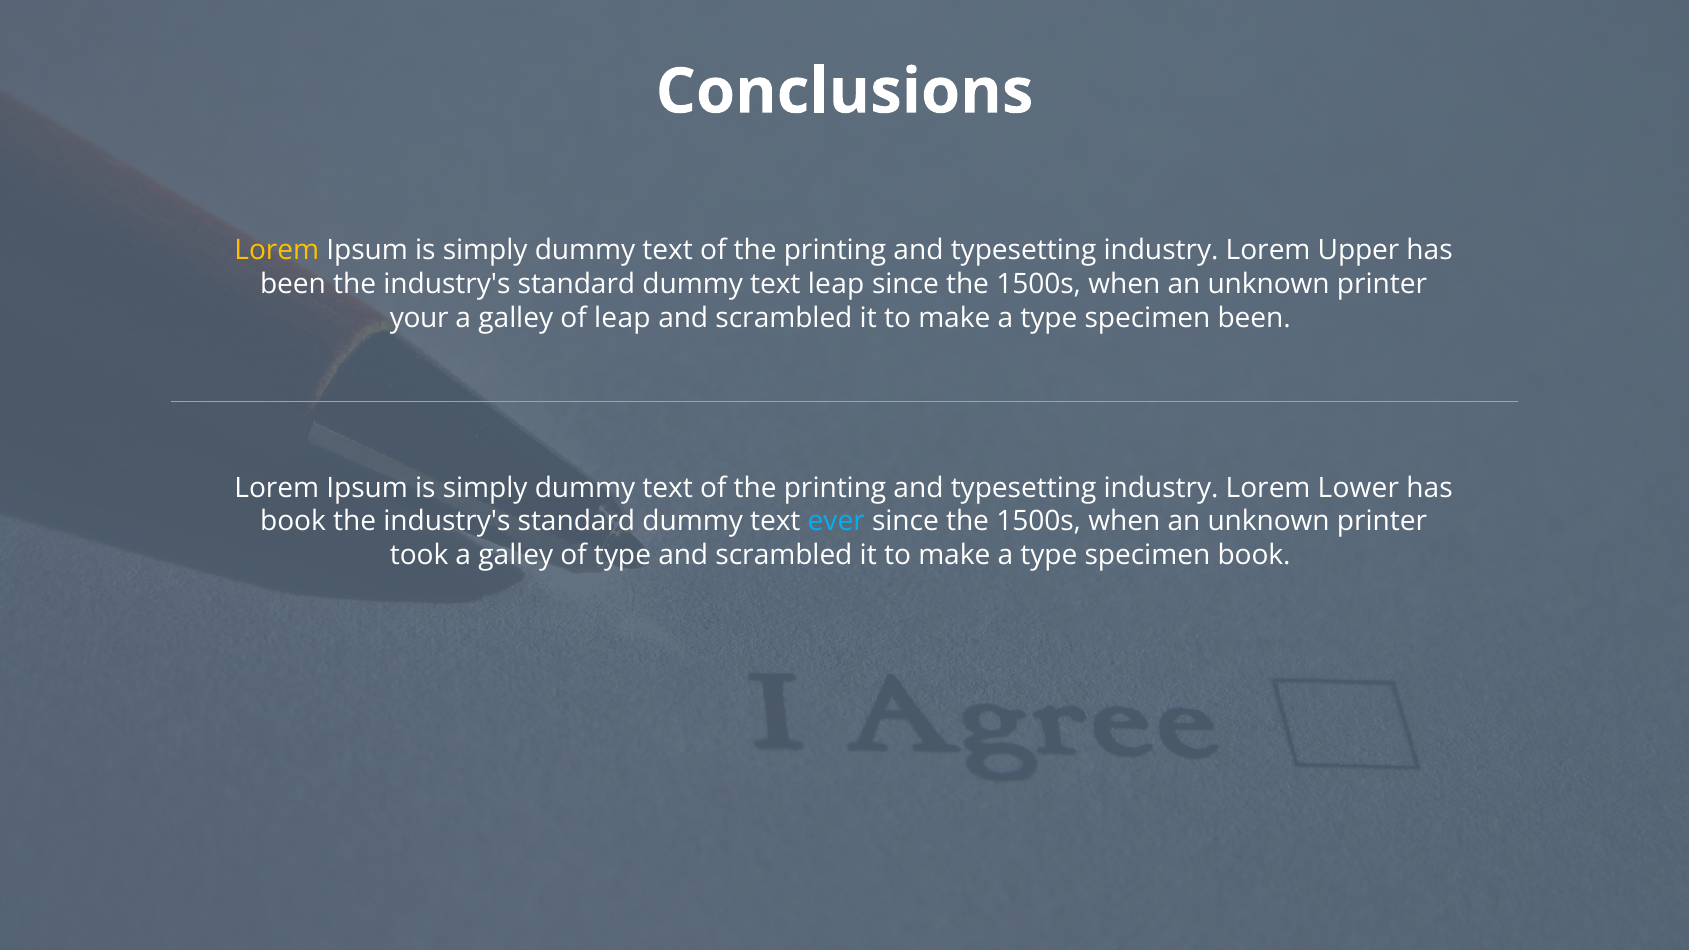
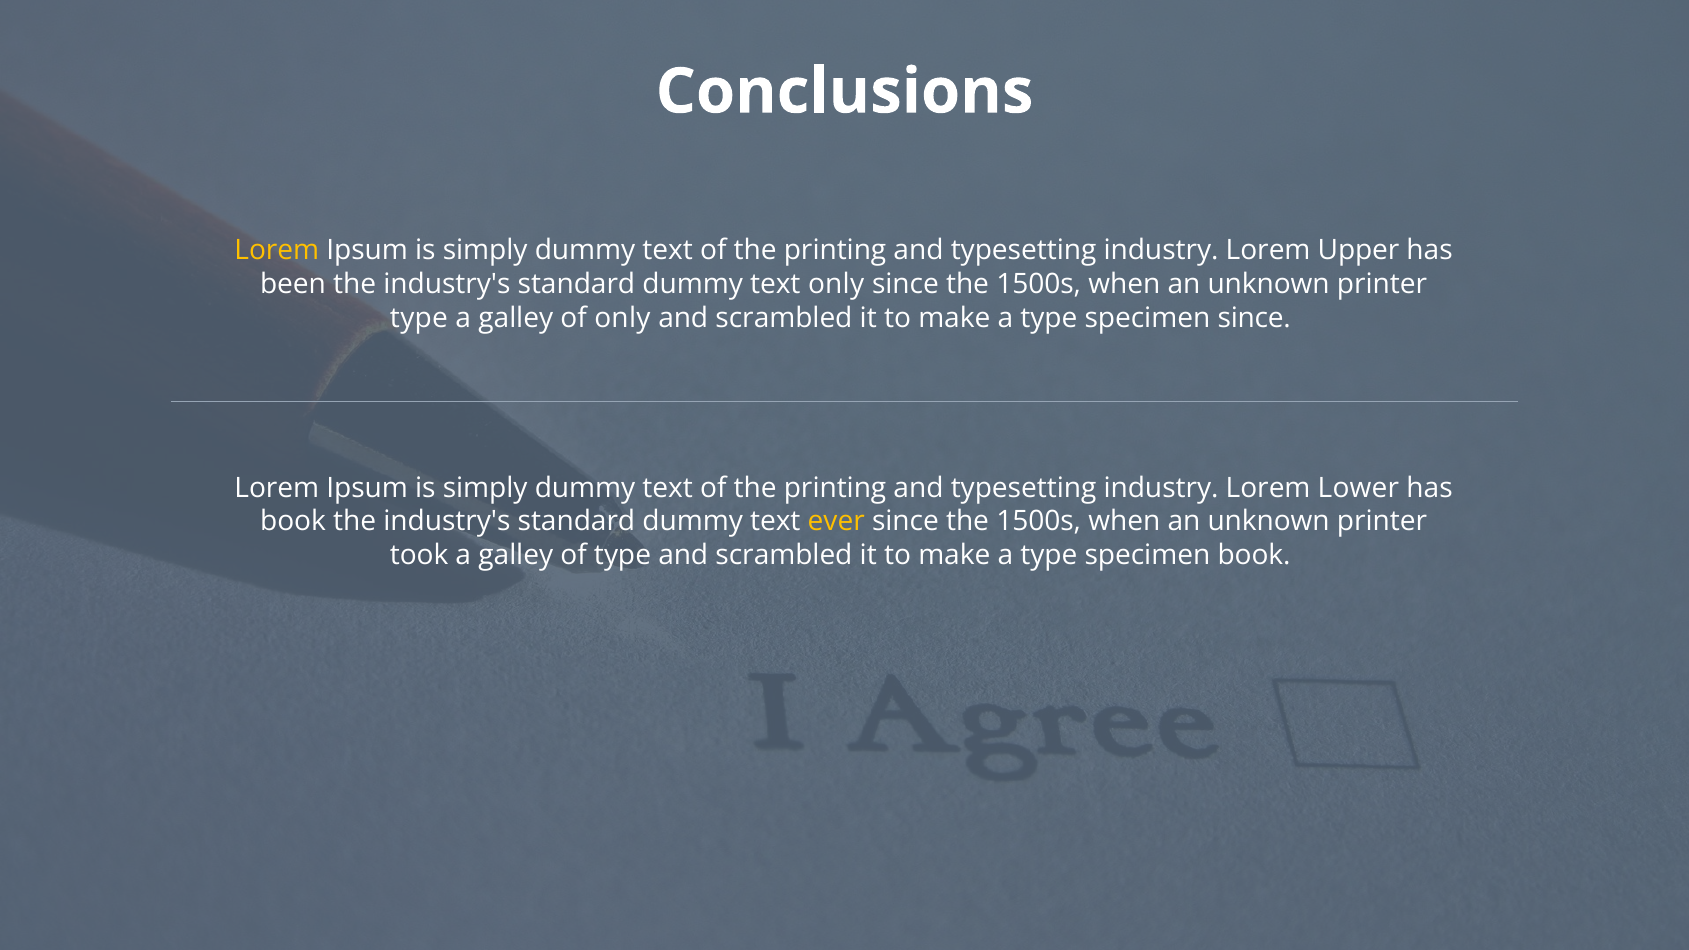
text leap: leap -> only
your at (419, 318): your -> type
of leap: leap -> only
specimen been: been -> since
ever colour: light blue -> yellow
